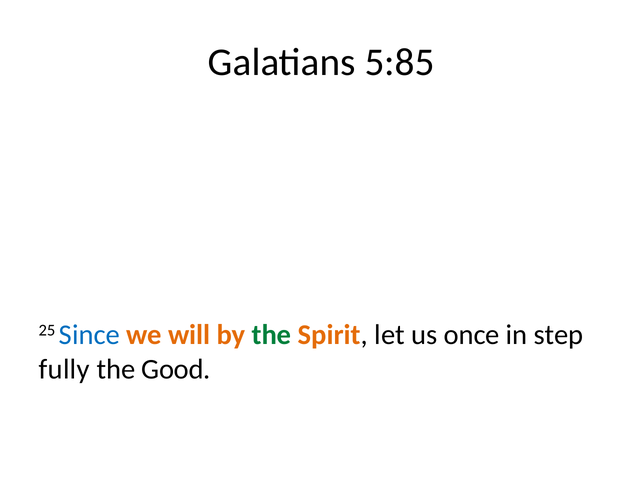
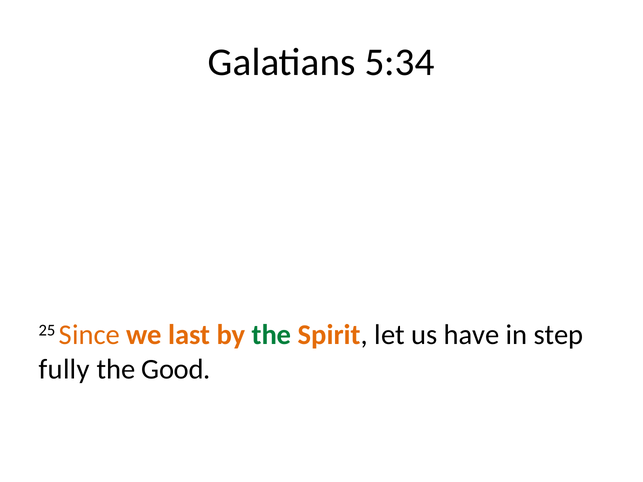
5:85: 5:85 -> 5:34
Since colour: blue -> orange
will: will -> last
once: once -> have
